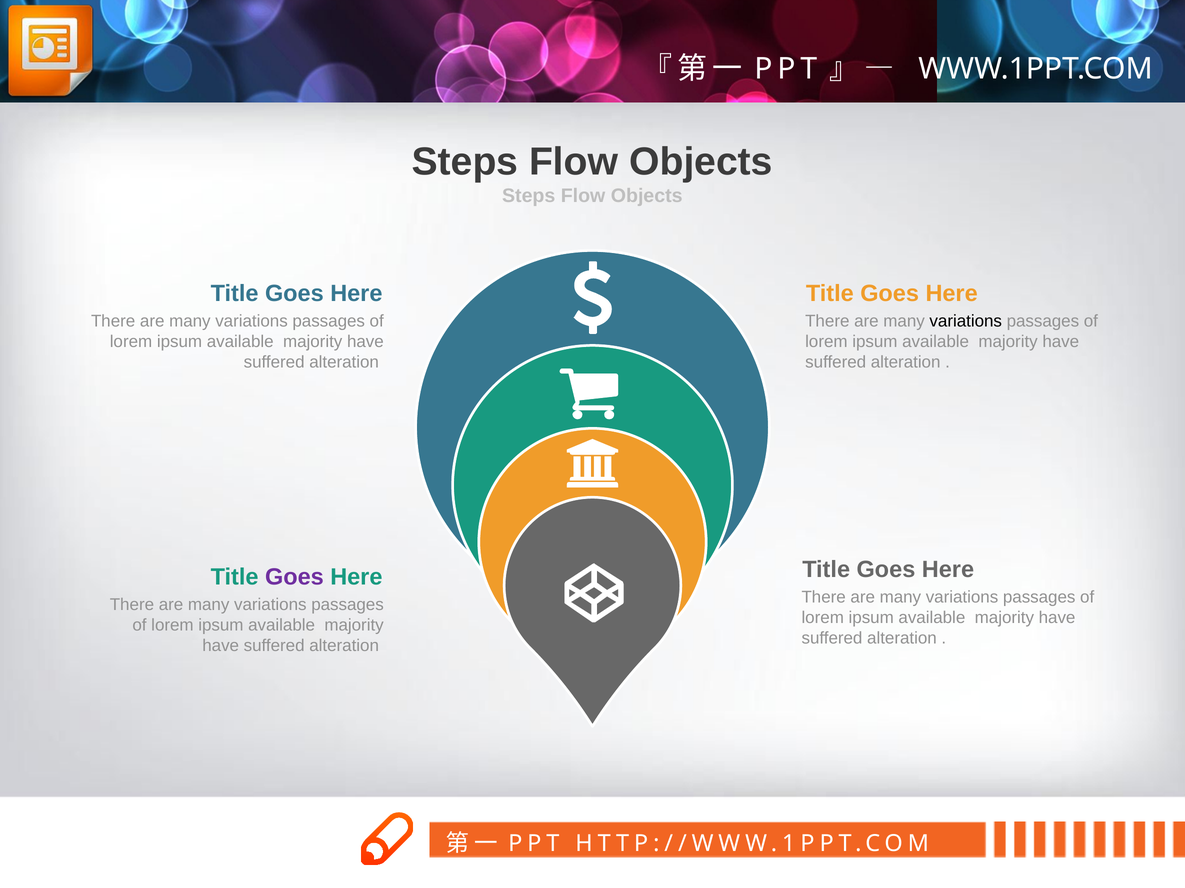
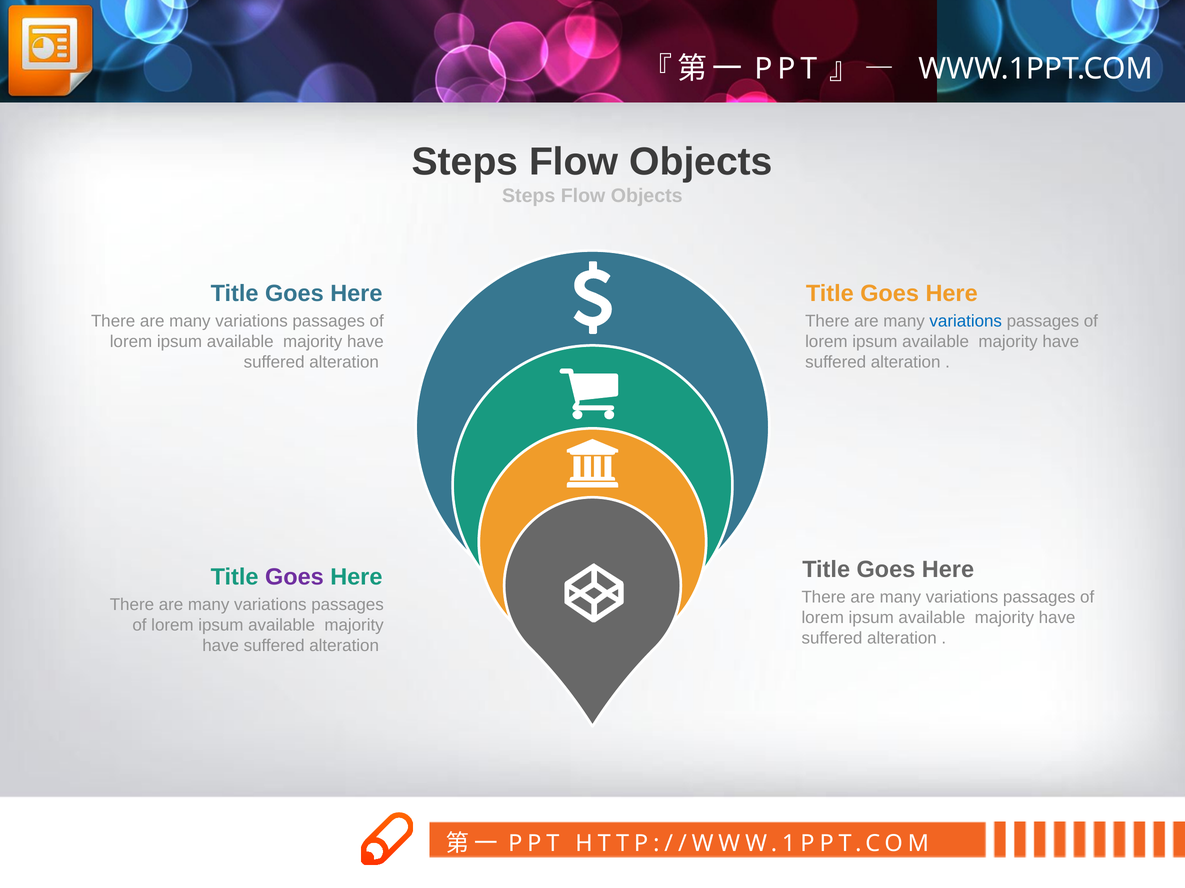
variations at (966, 322) colour: black -> blue
